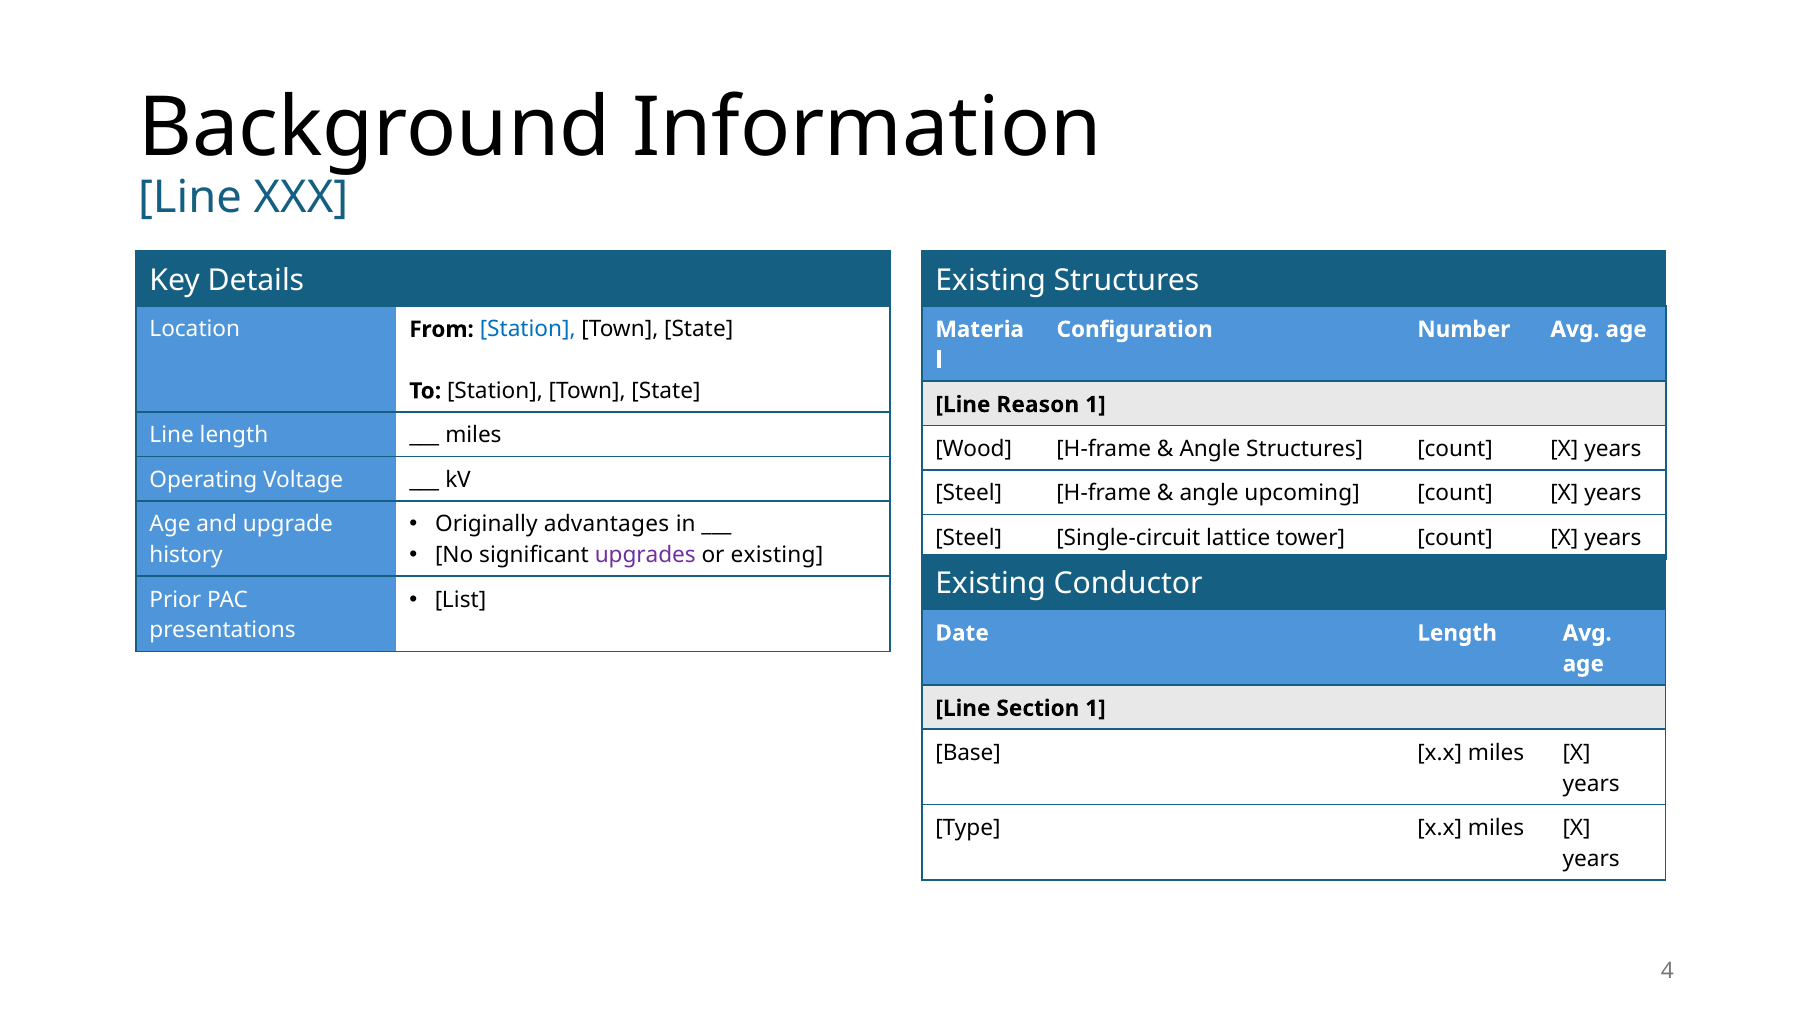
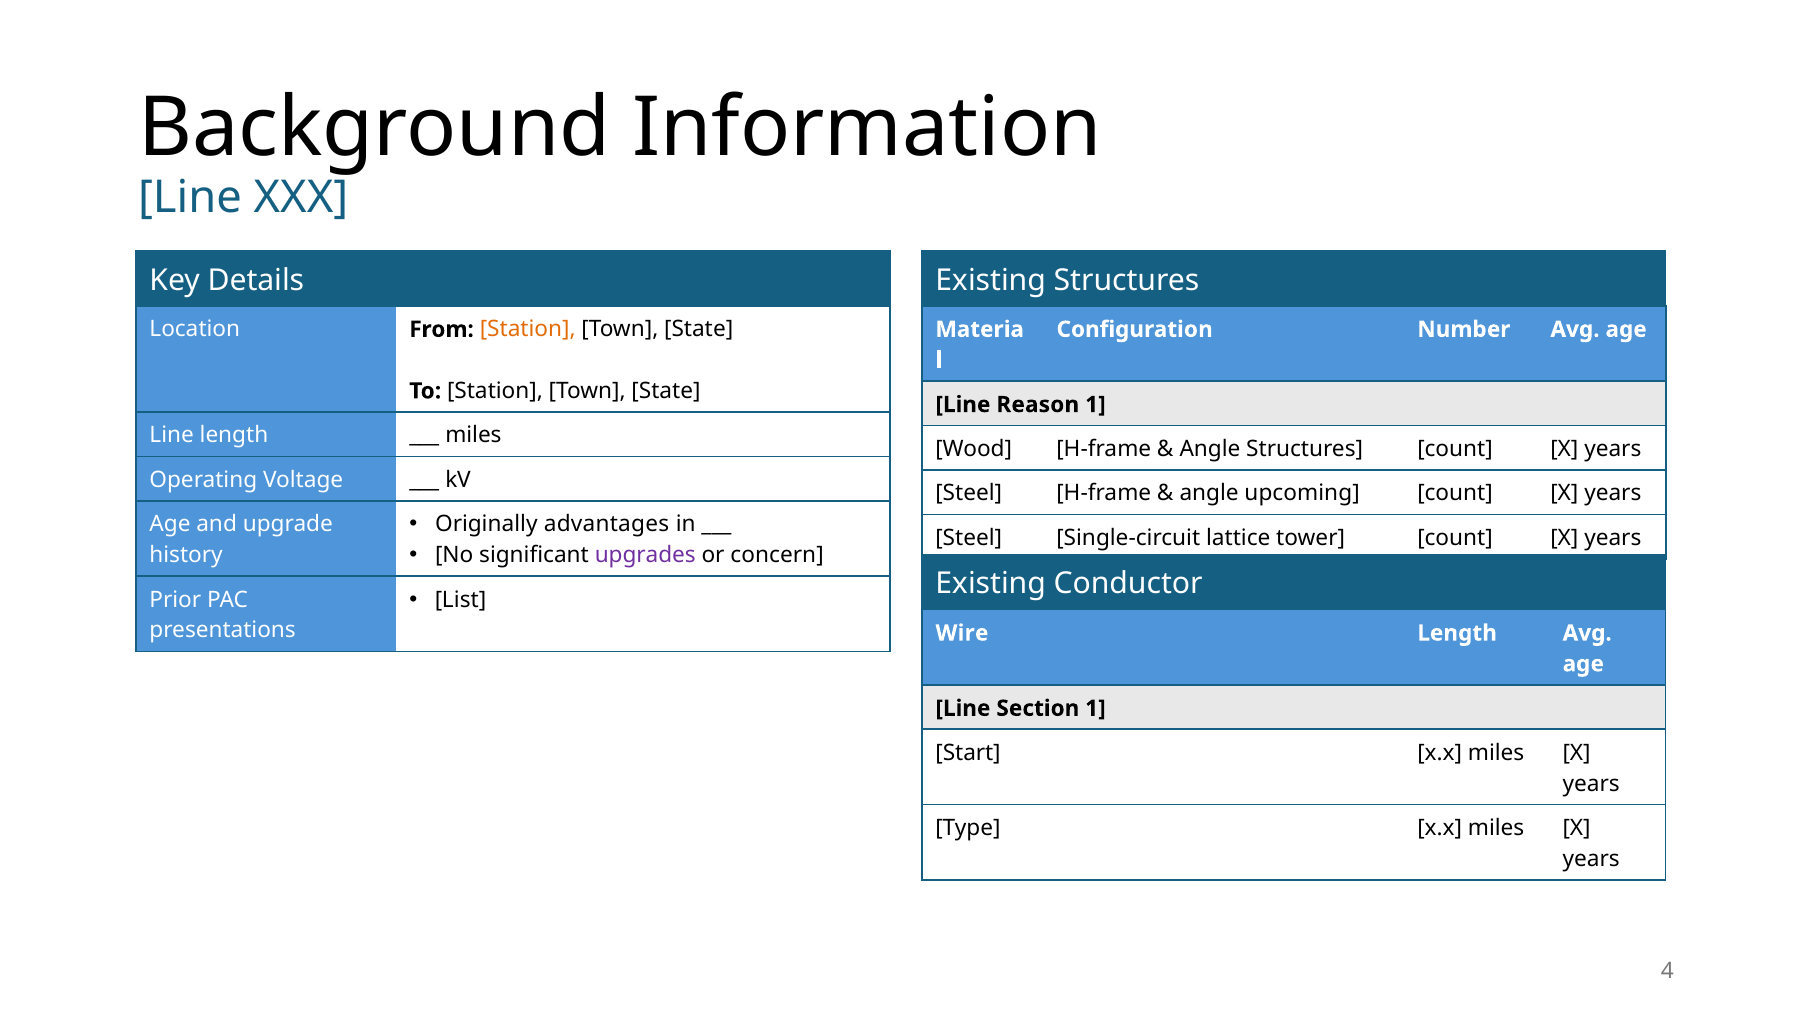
Station at (528, 329) colour: blue -> orange
or existing: existing -> concern
Date: Date -> Wire
Base: Base -> Start
